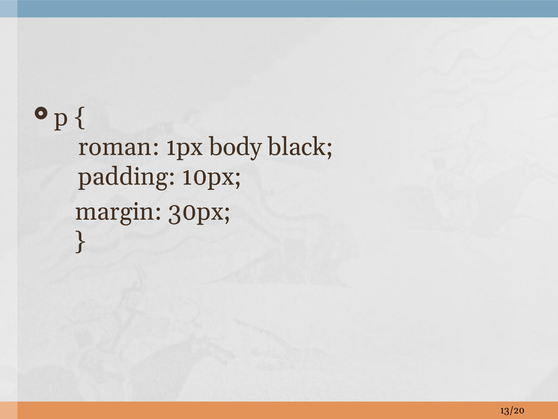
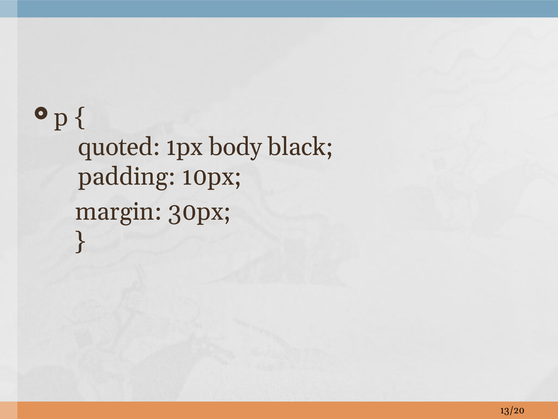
roman: roman -> quoted
